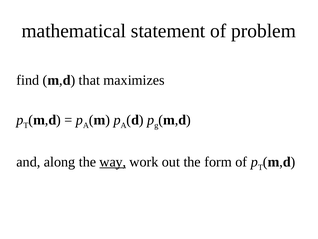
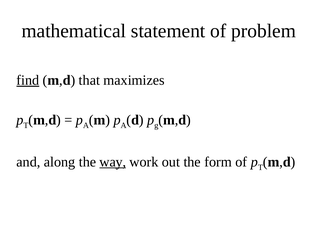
find underline: none -> present
